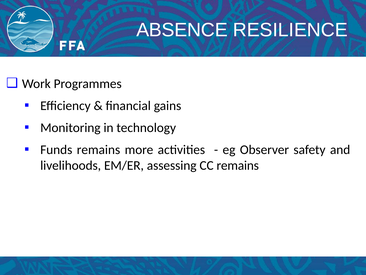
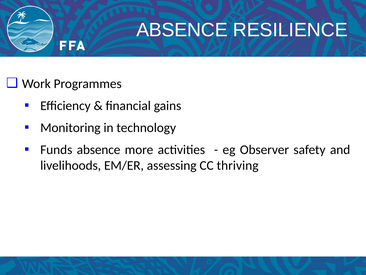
Funds remains: remains -> absence
CC remains: remains -> thriving
